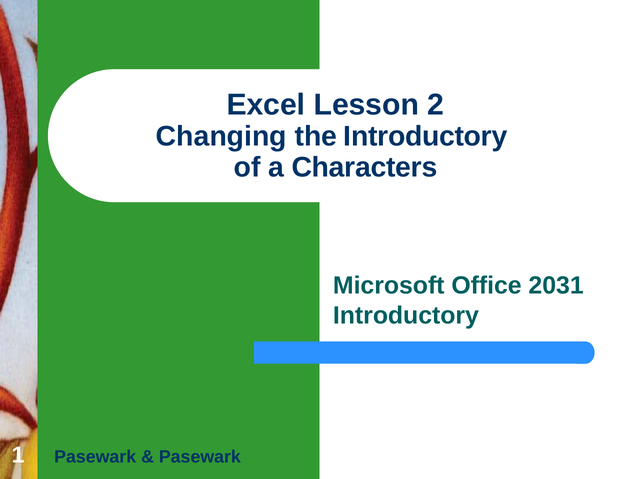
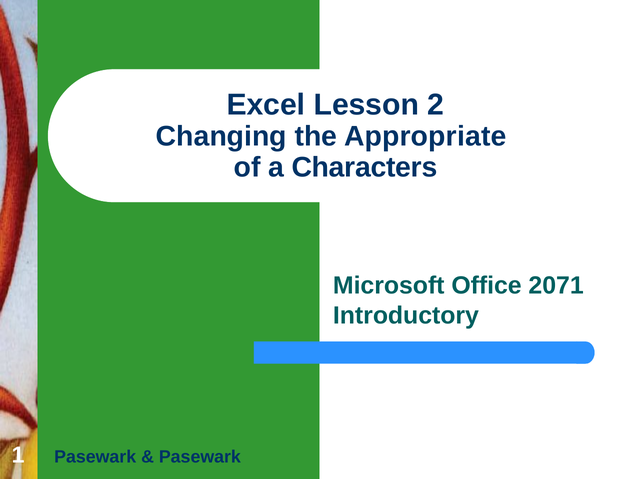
the Introductory: Introductory -> Appropriate
2031: 2031 -> 2071
